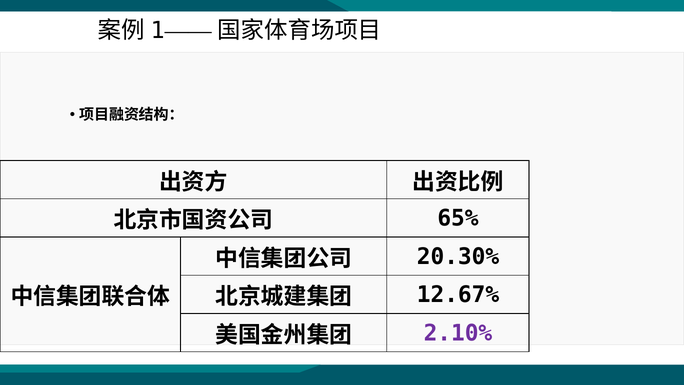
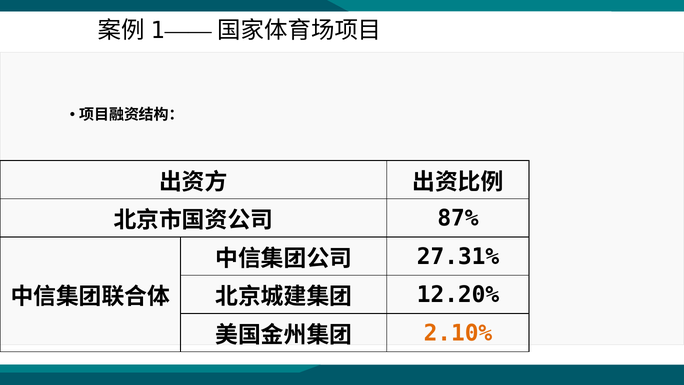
65%: 65% -> 87%
20.30%: 20.30% -> 27.31%
12.67%: 12.67% -> 12.20%
2.10% colour: purple -> orange
